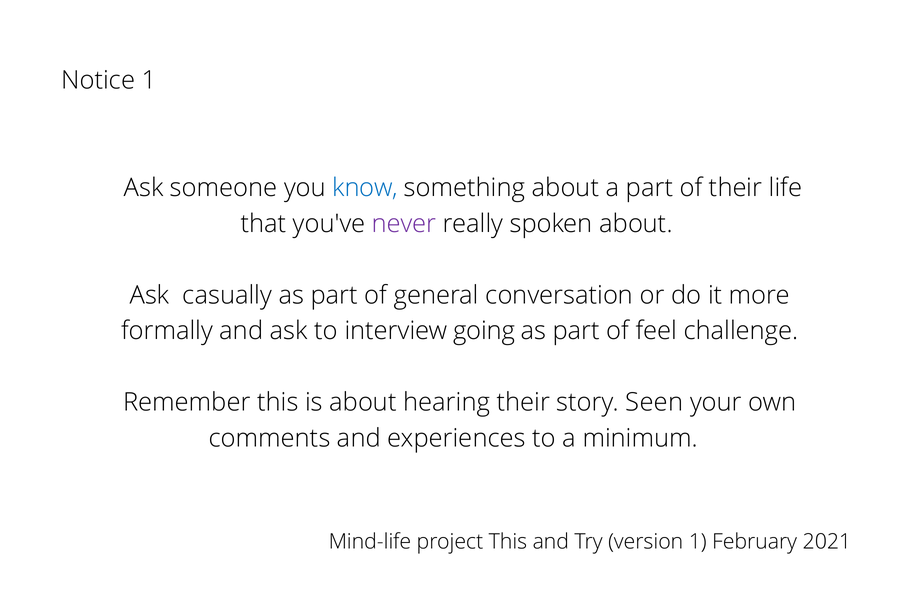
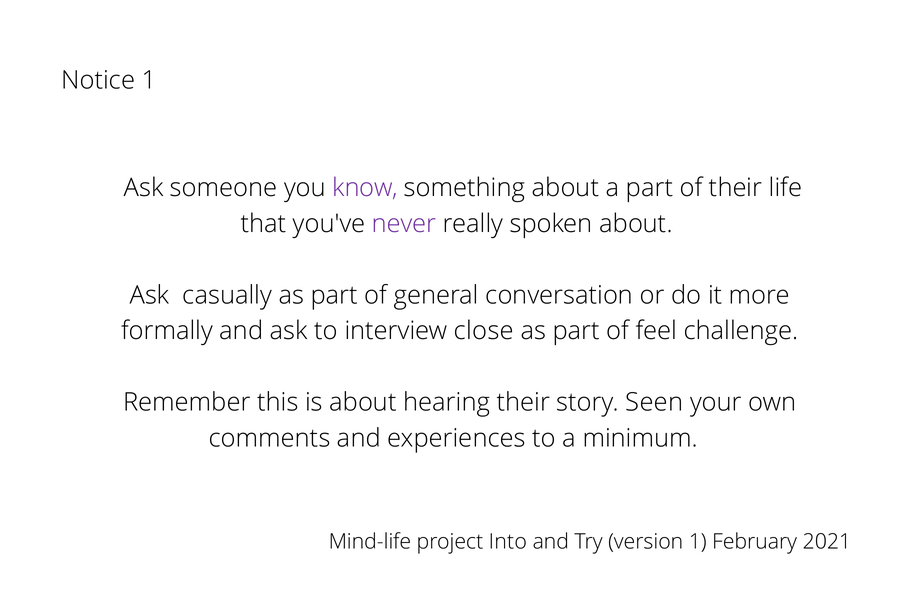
know colour: blue -> purple
going: going -> close
project This: This -> Into
